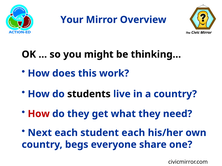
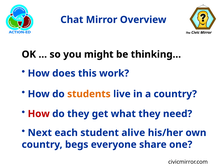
Your: Your -> Chat
students colour: black -> orange
student each: each -> alive
